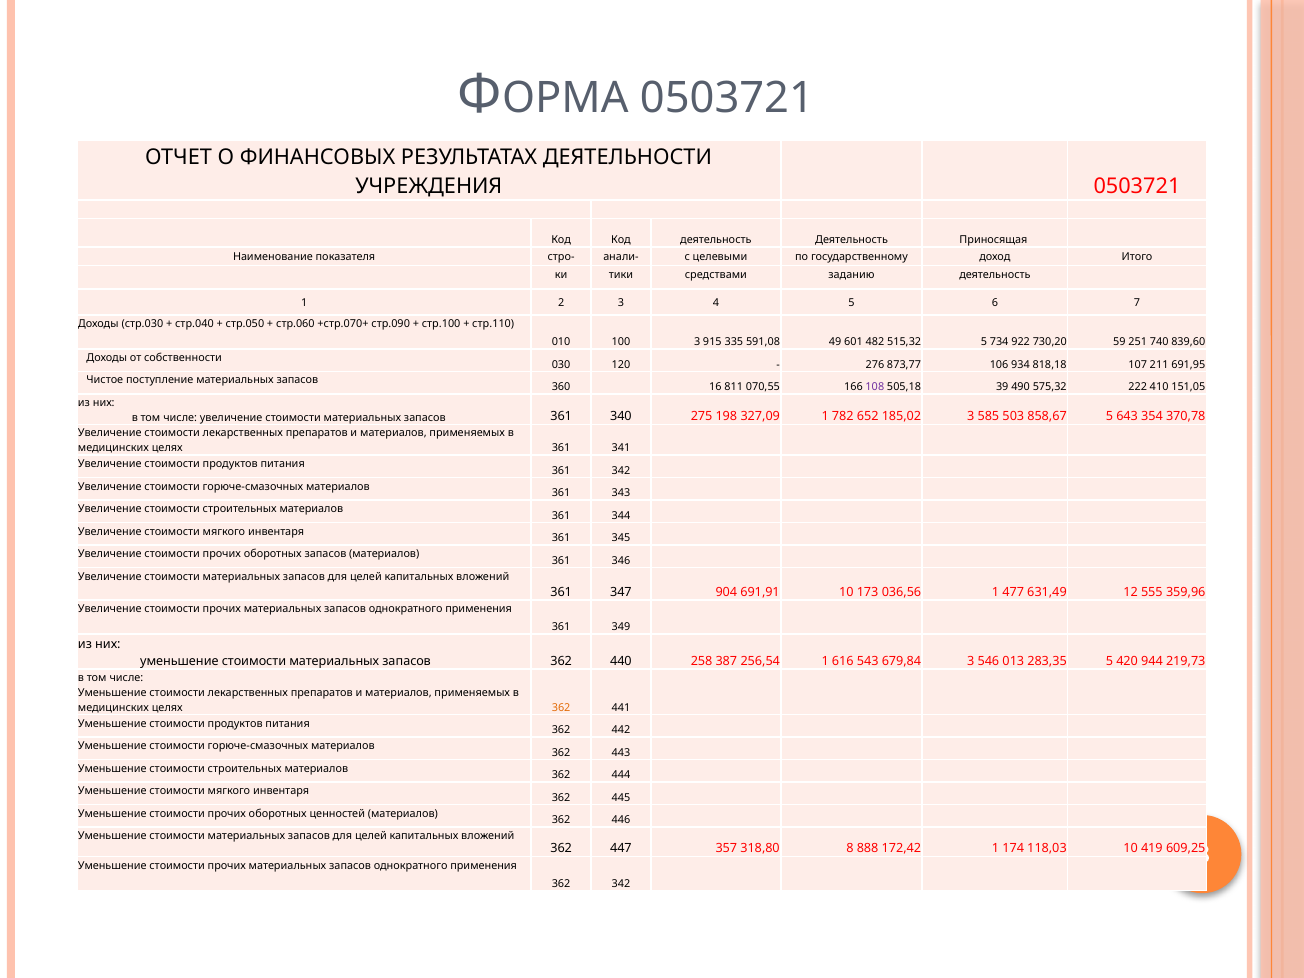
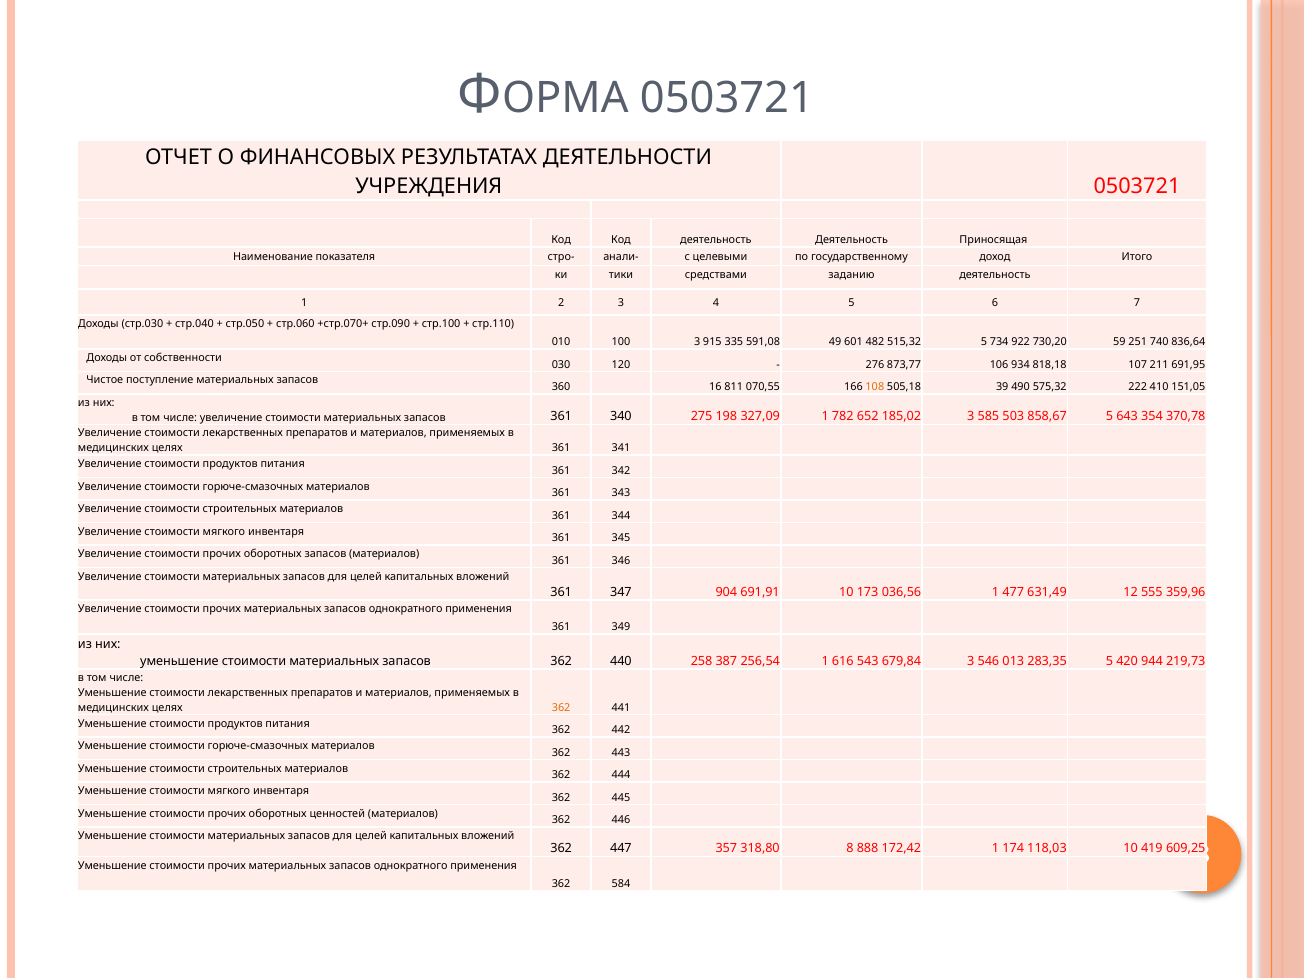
839,60: 839,60 -> 836,64
108 colour: purple -> orange
362 342: 342 -> 584
